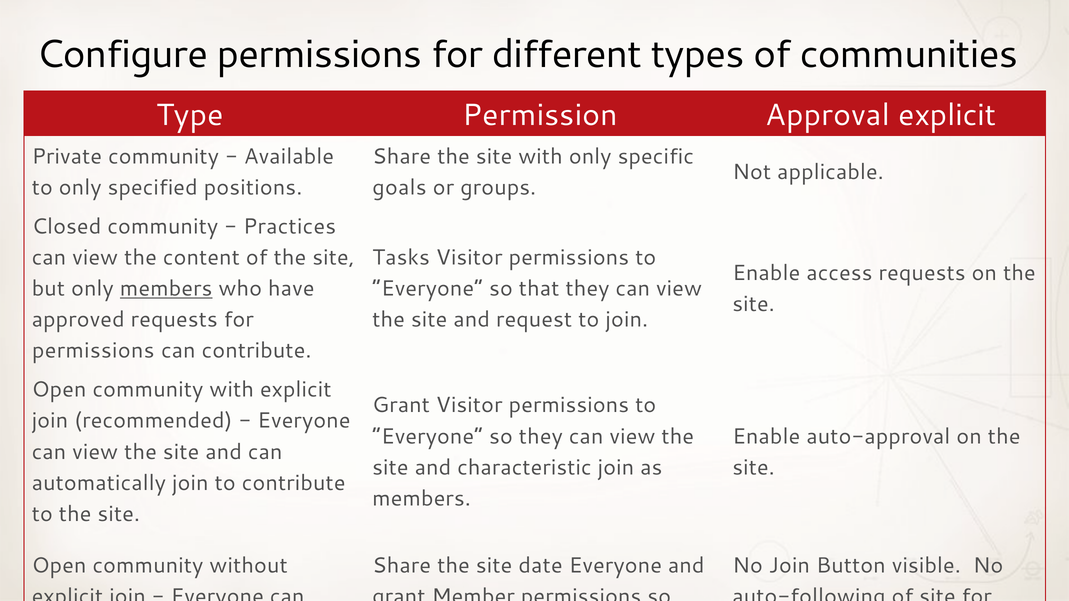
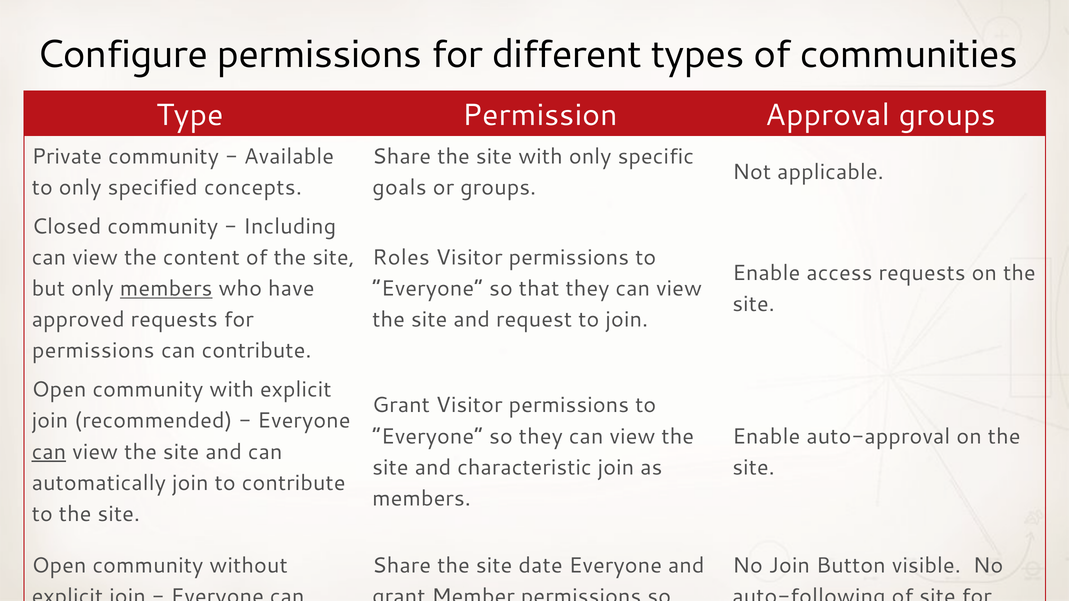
Approval explicit: explicit -> groups
positions: positions -> concepts
Practices: Practices -> Including
Tasks: Tasks -> Roles
can at (49, 452) underline: none -> present
